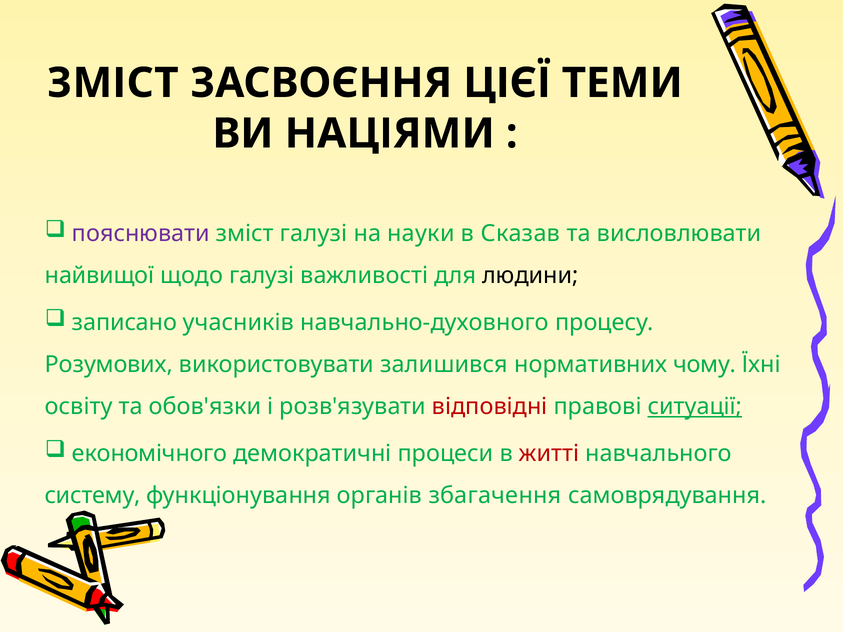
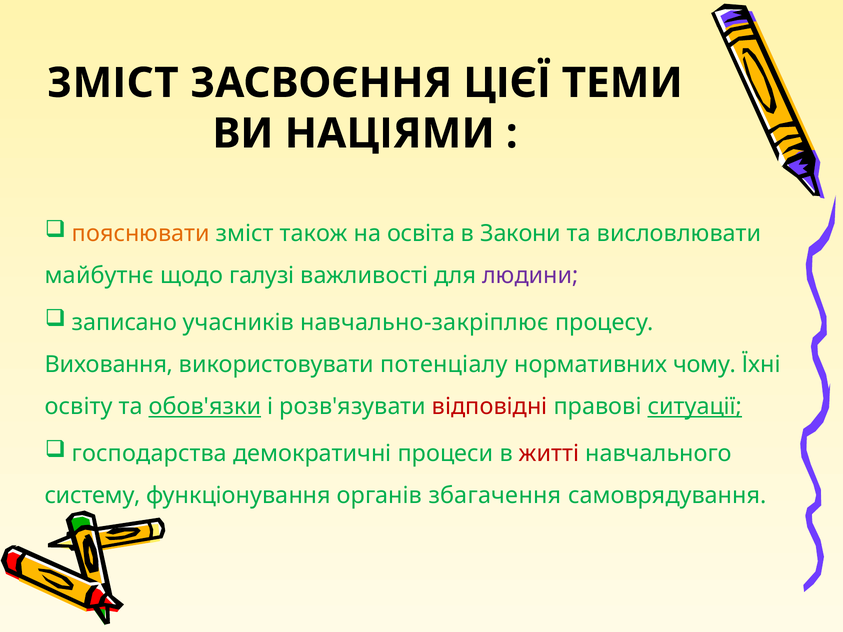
пояснювати colour: purple -> orange
зміст галузі: галузі -> також
науки: науки -> освіта
Сказав: Сказав -> Закони
найвищої: найвищої -> майбутнє
людини colour: black -> purple
навчально-духовного: навчально-духовного -> навчально-закріплює
Розумових: Розумових -> Виховання
залишився: залишився -> потенціалу
обов'язки underline: none -> present
економічного: економічного -> господарства
